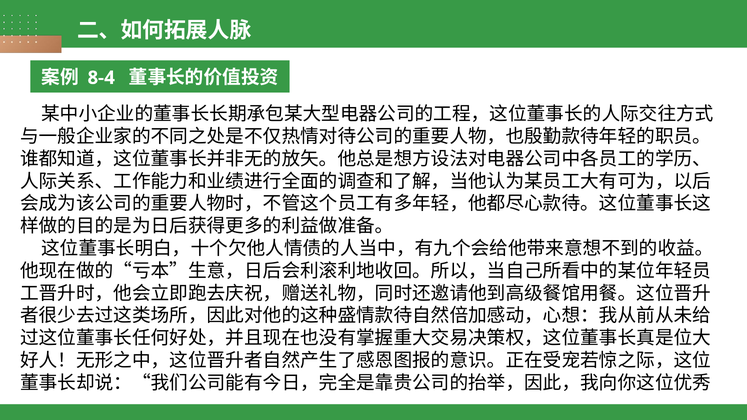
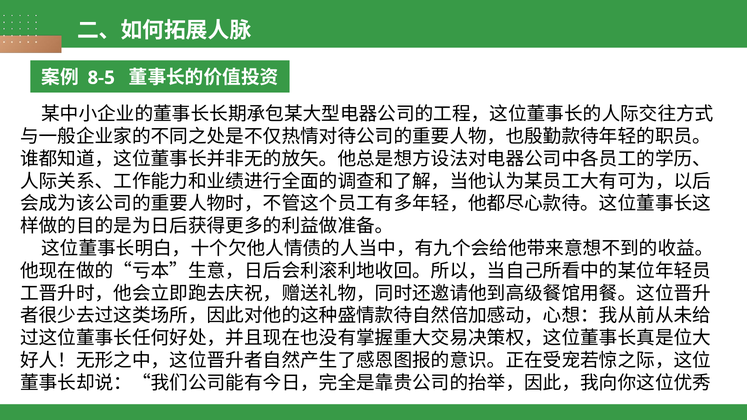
8-4: 8-4 -> 8-5
